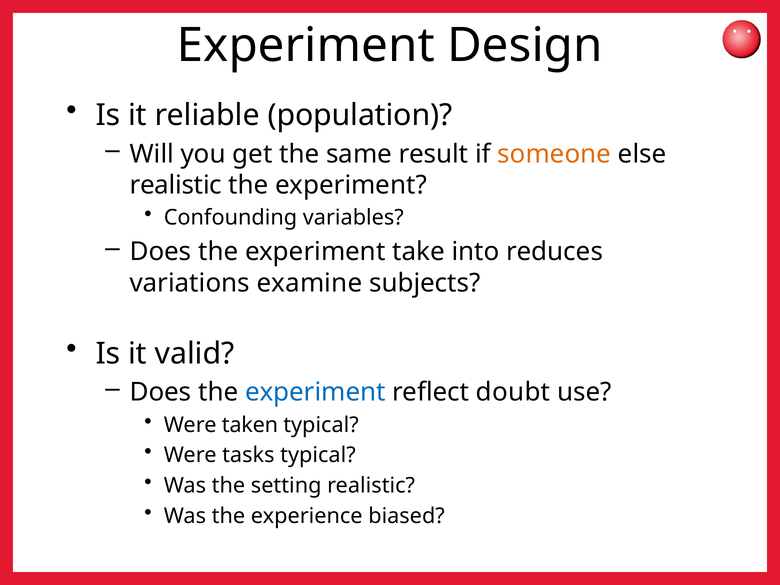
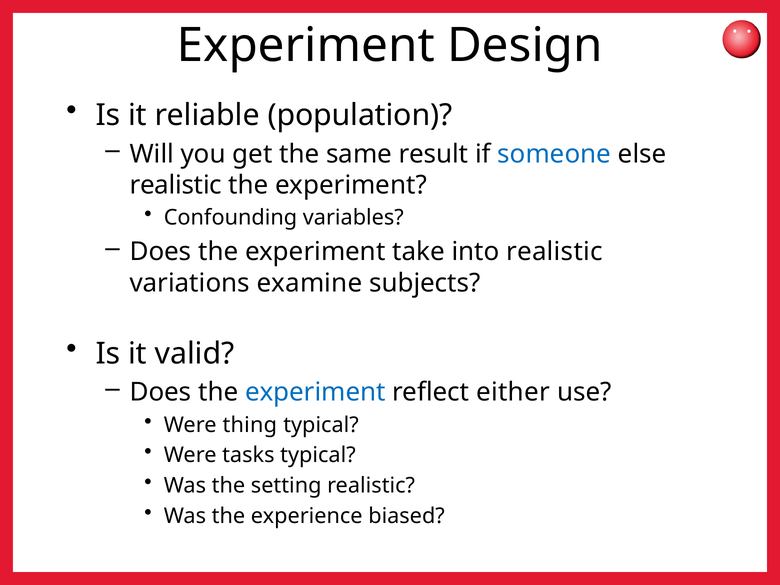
someone colour: orange -> blue
into reduces: reduces -> realistic
doubt: doubt -> either
taken: taken -> thing
